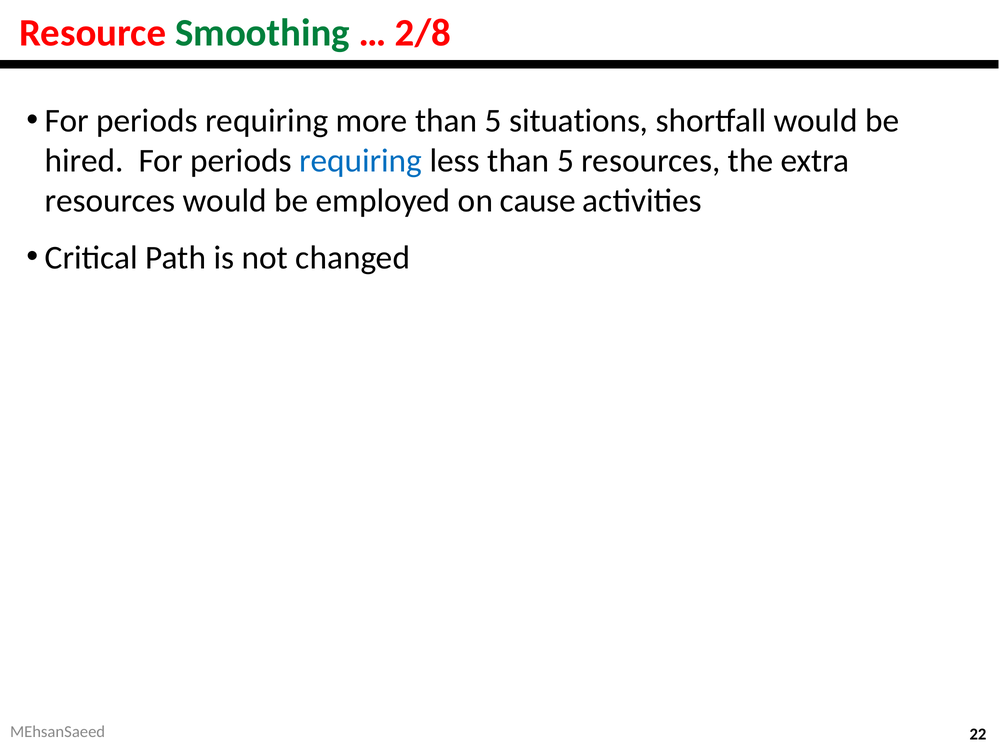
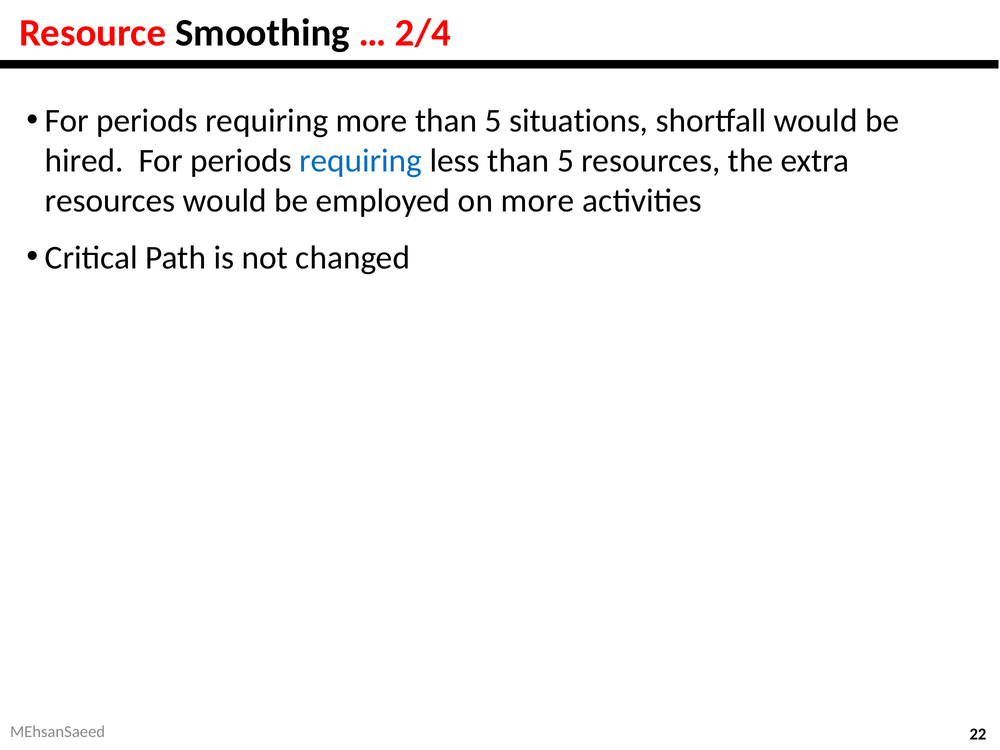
Smoothing colour: green -> black
2/8: 2/8 -> 2/4
on cause: cause -> more
